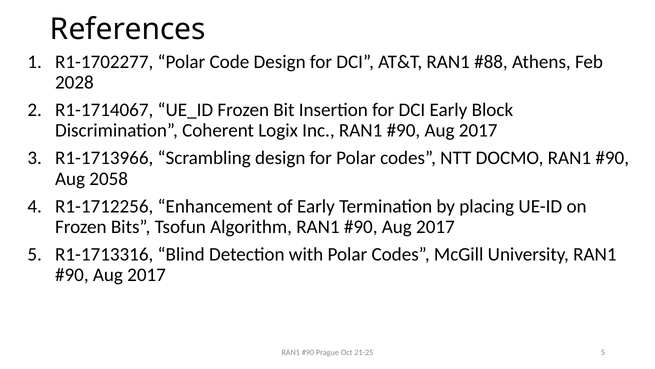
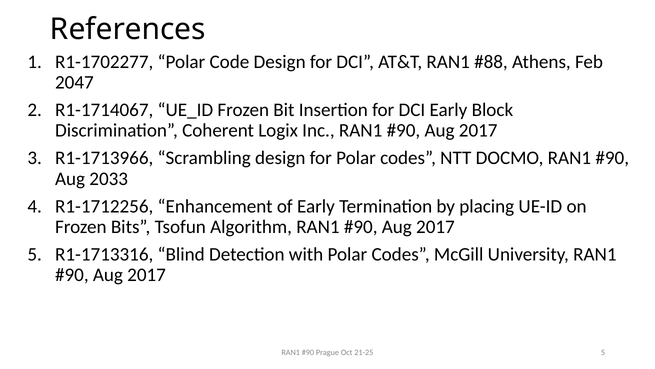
2028: 2028 -> 2047
2058: 2058 -> 2033
